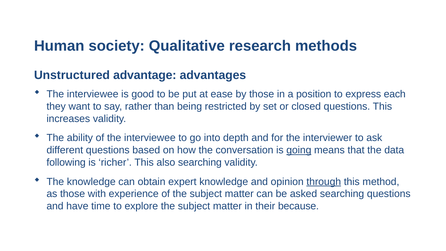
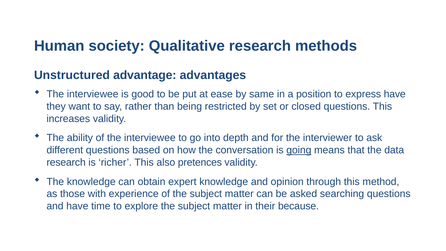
by those: those -> same
express each: each -> have
following at (66, 162): following -> research
also searching: searching -> pretences
through underline: present -> none
